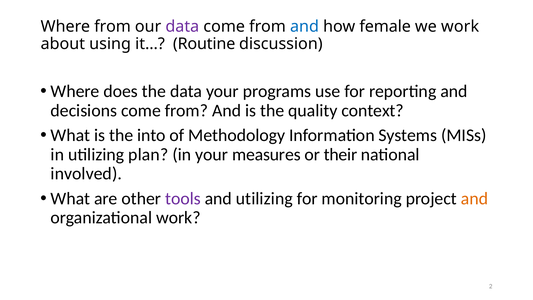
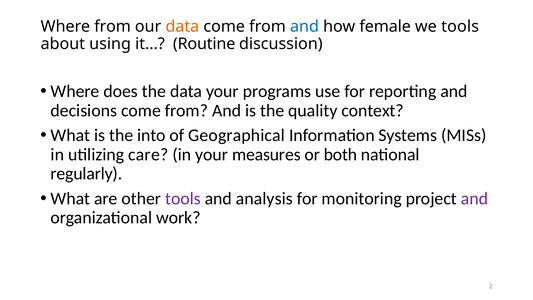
data at (182, 27) colour: purple -> orange
we work: work -> tools
Methodology: Methodology -> Geographical
plan: plan -> care
their: their -> both
involved: involved -> regularly
and utilizing: utilizing -> analysis
and at (475, 198) colour: orange -> purple
